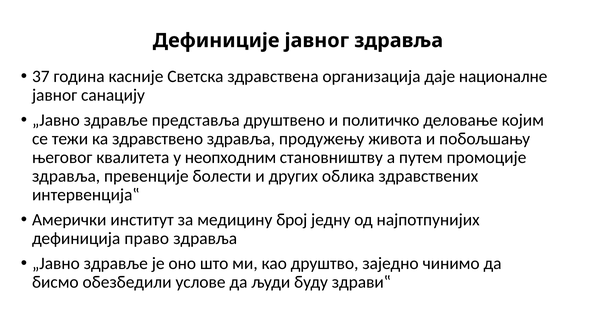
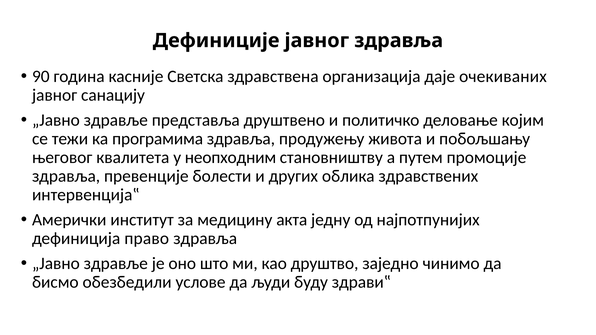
37: 37 -> 90
националне: националне -> очекиваних
здравствено: здравствено -> програмима
број: број -> акта
